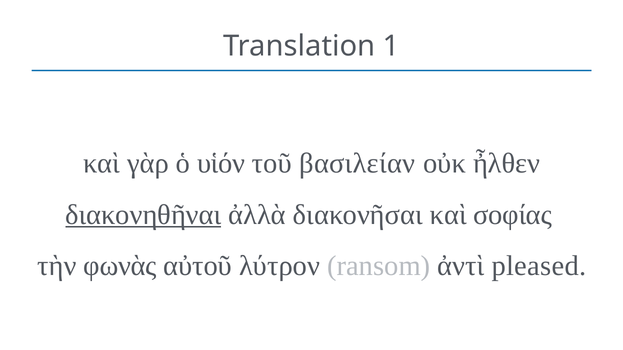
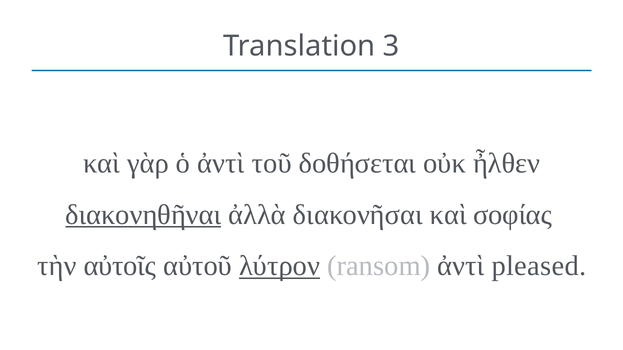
1: 1 -> 3
ὁ υἱόν: υἱόν -> ἀντὶ
βασιλείαν: βασιλείαν -> δοθήσεται
φωνὰς: φωνὰς -> αὐτοῖς
λύτρον underline: none -> present
